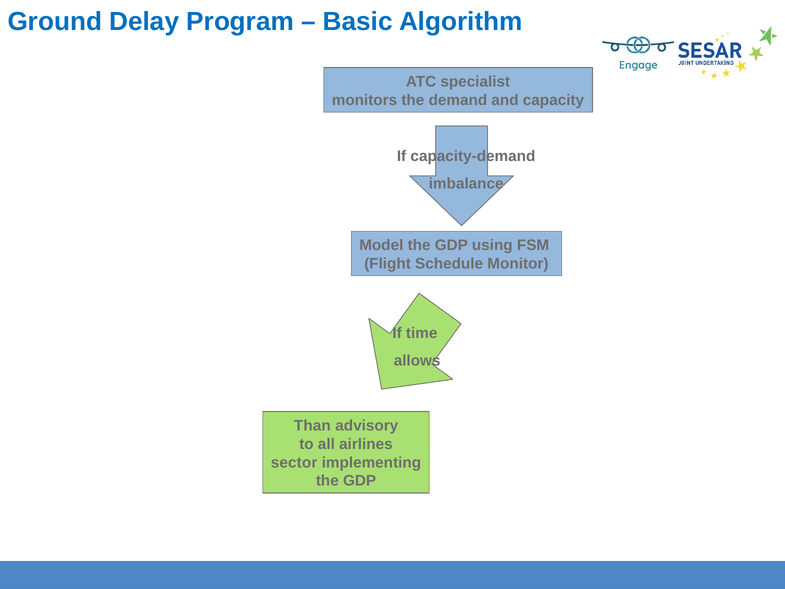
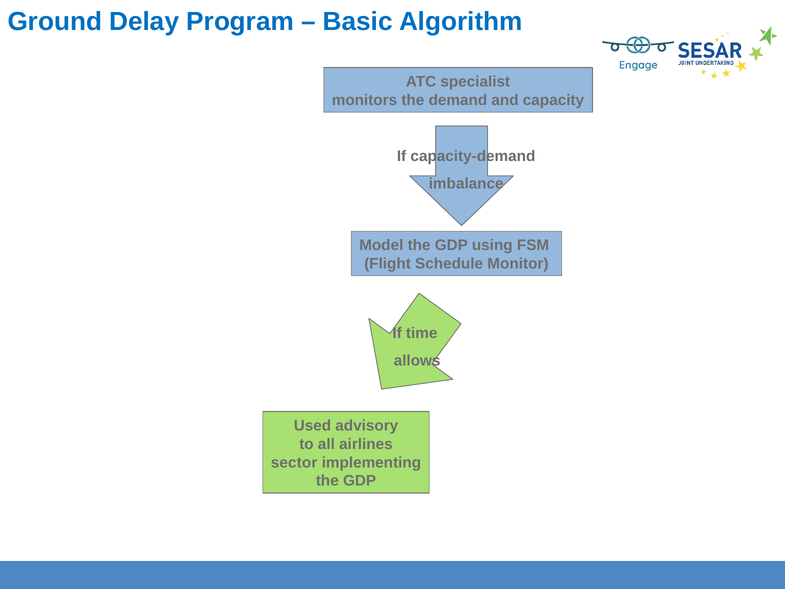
Than: Than -> Used
